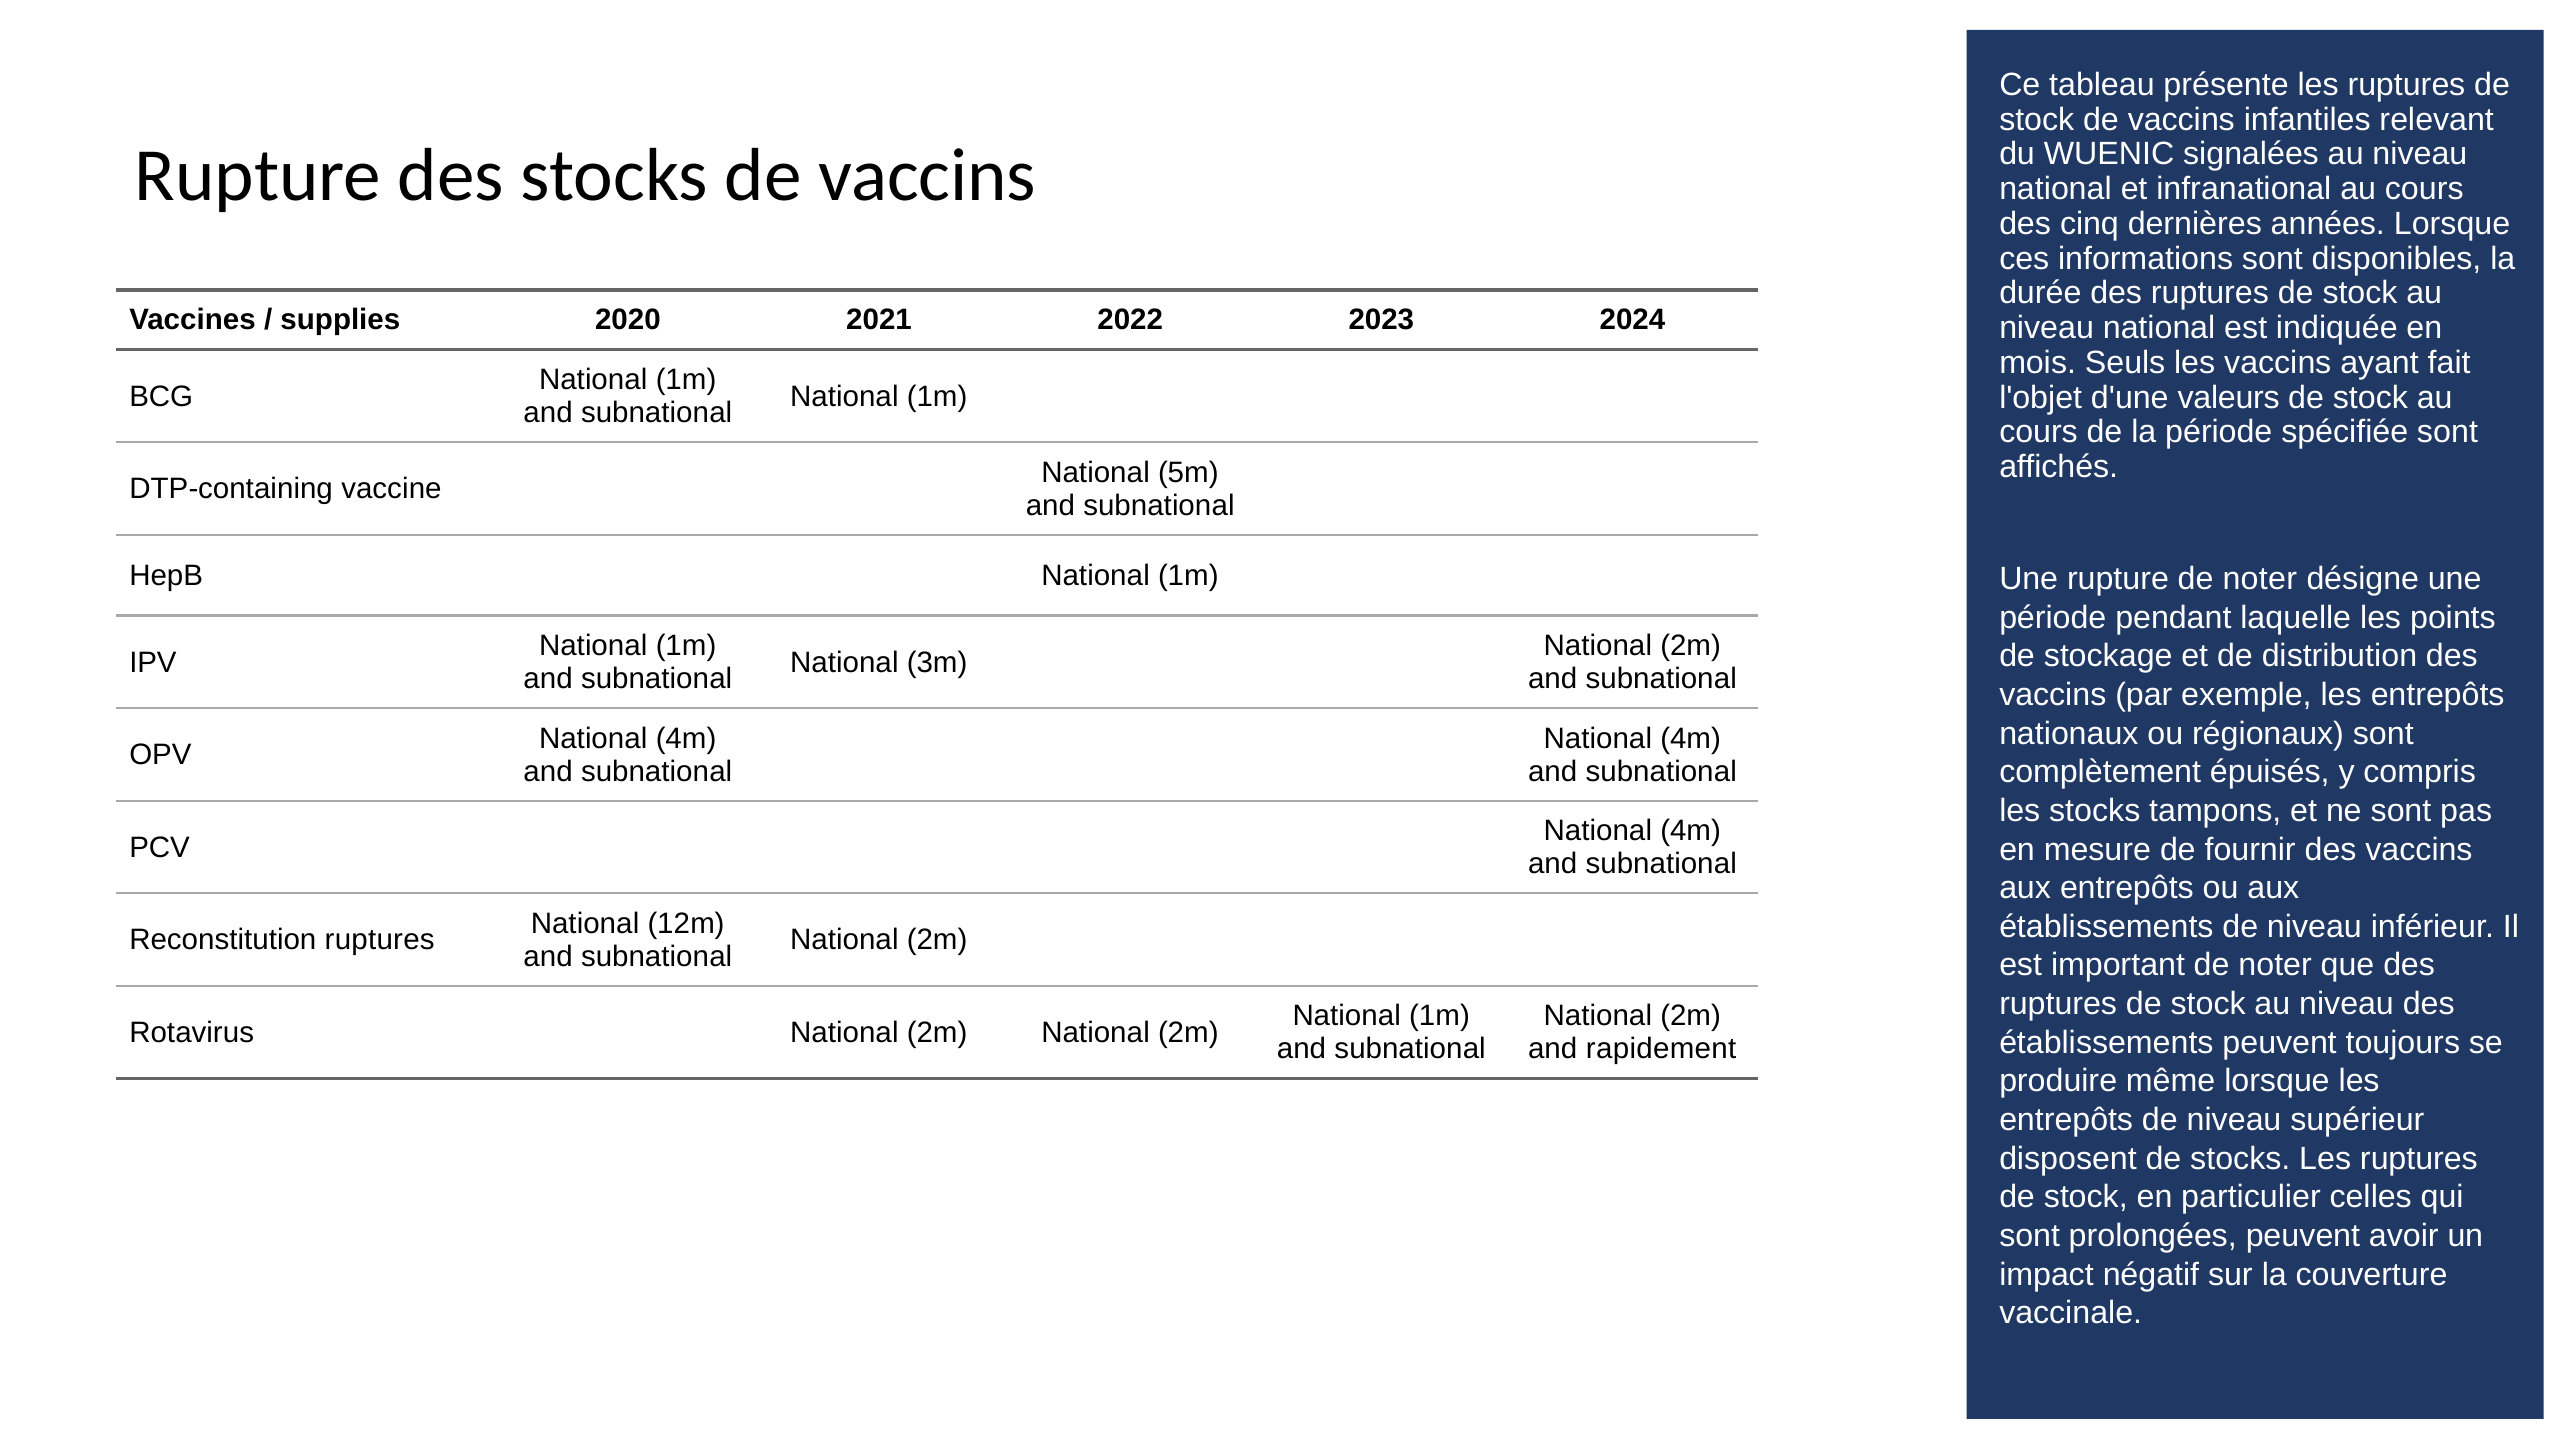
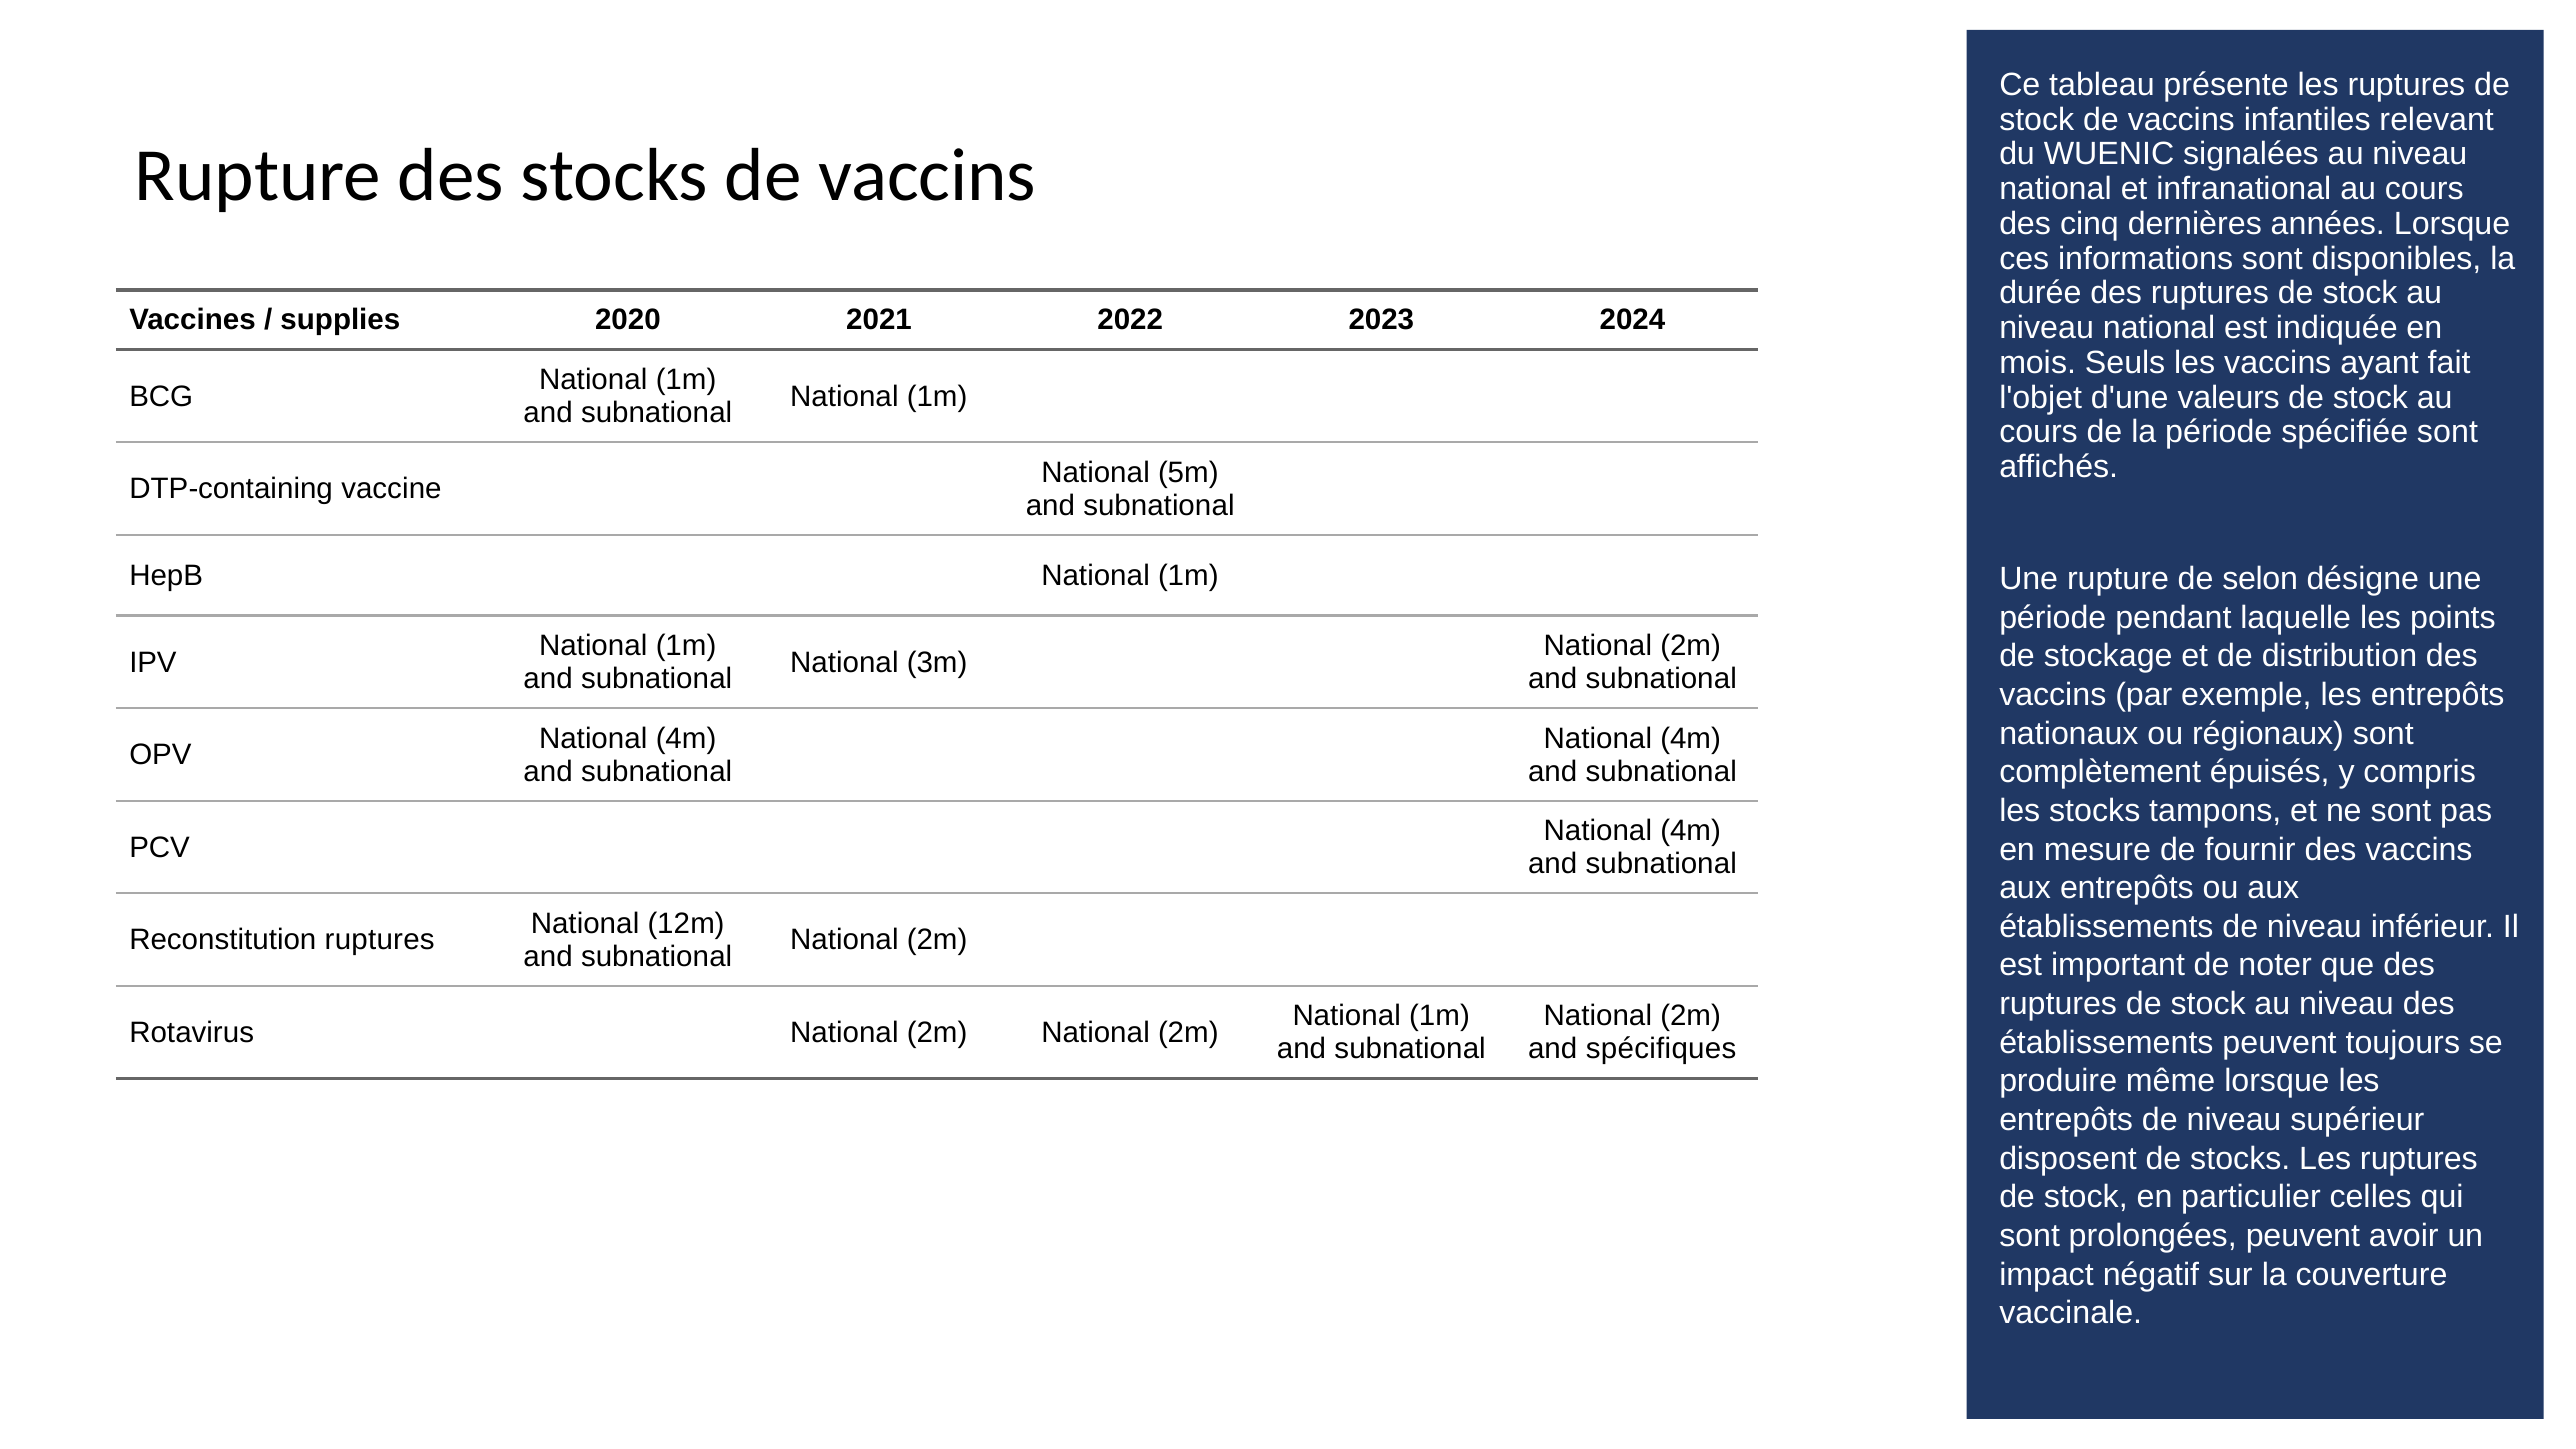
rupture de noter: noter -> selon
rapidement: rapidement -> spécifiques
